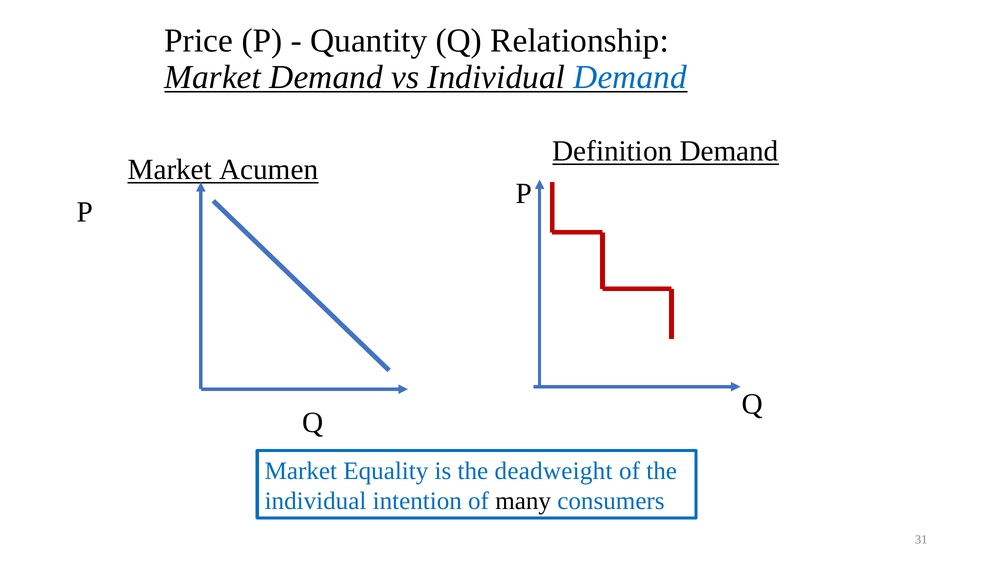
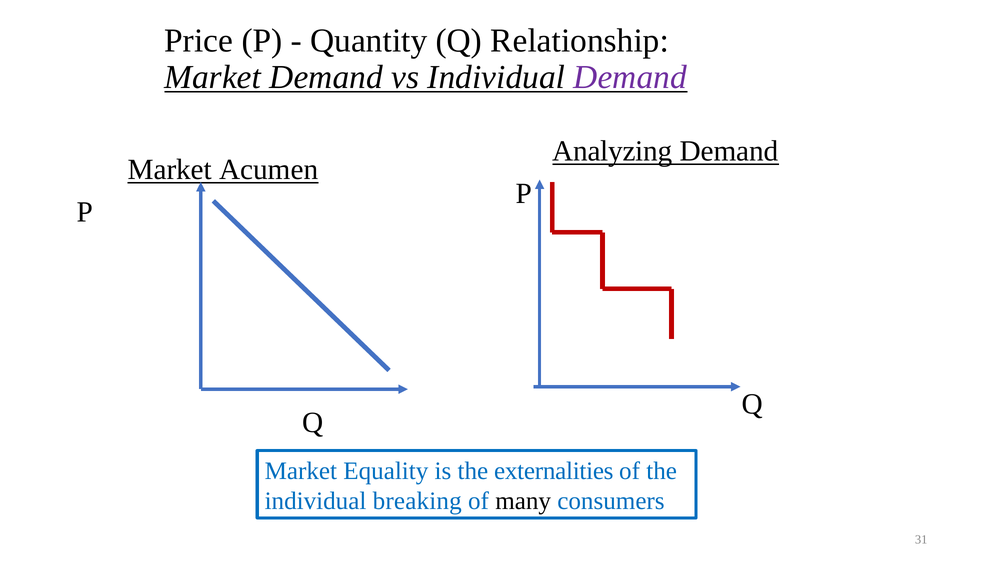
Demand at (630, 77) colour: blue -> purple
Definition: Definition -> Analyzing
deadweight: deadweight -> externalities
intention: intention -> breaking
